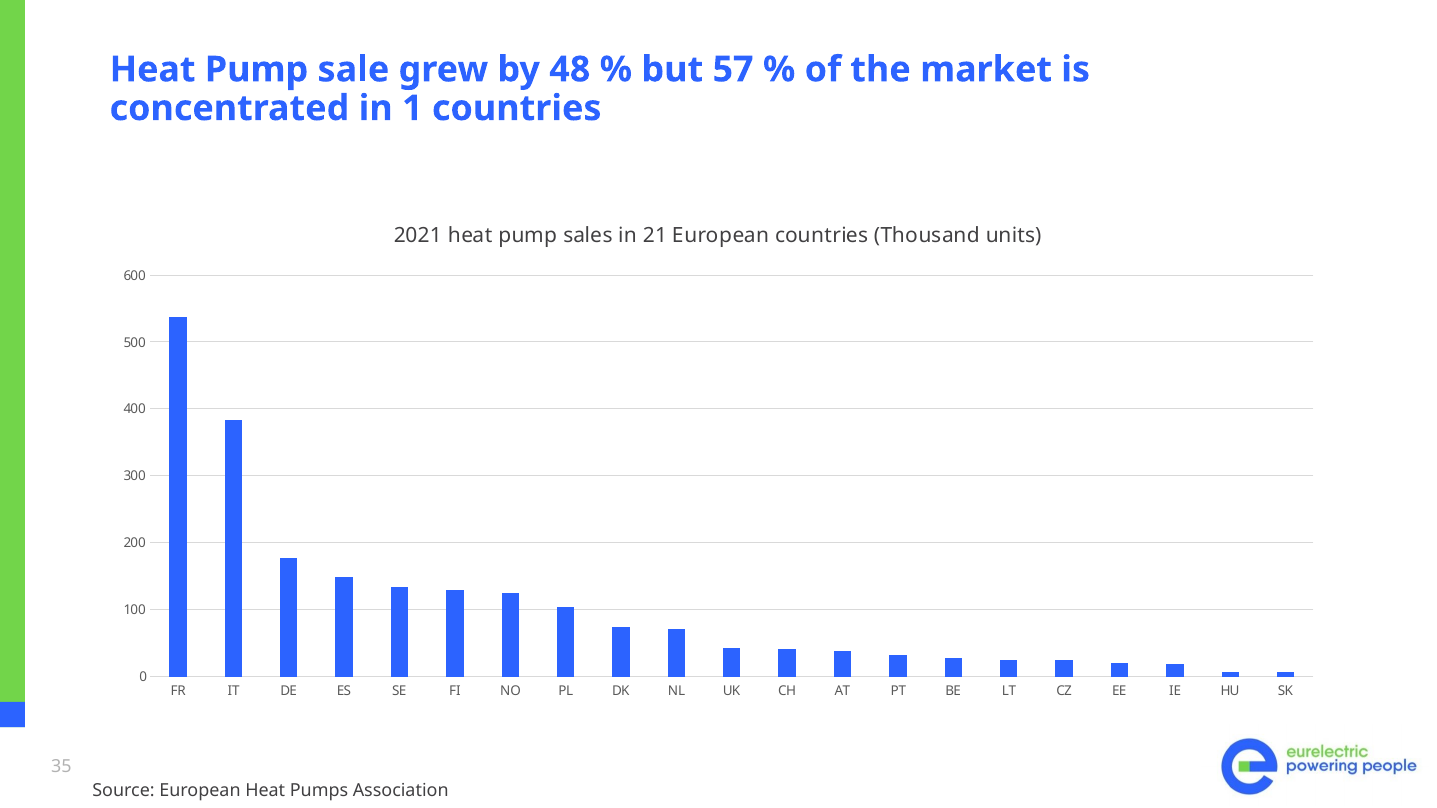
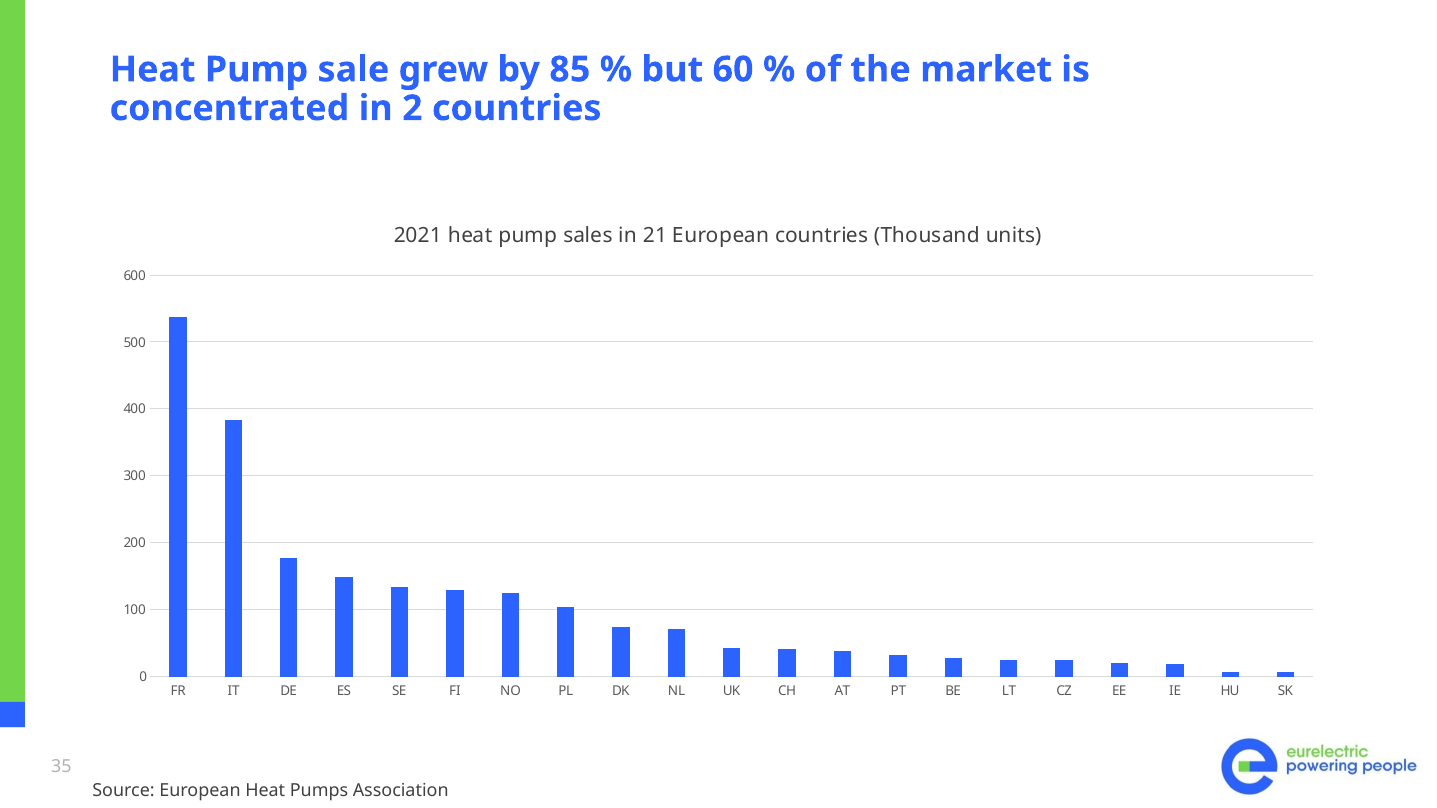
48: 48 -> 85
57: 57 -> 60
1: 1 -> 2
